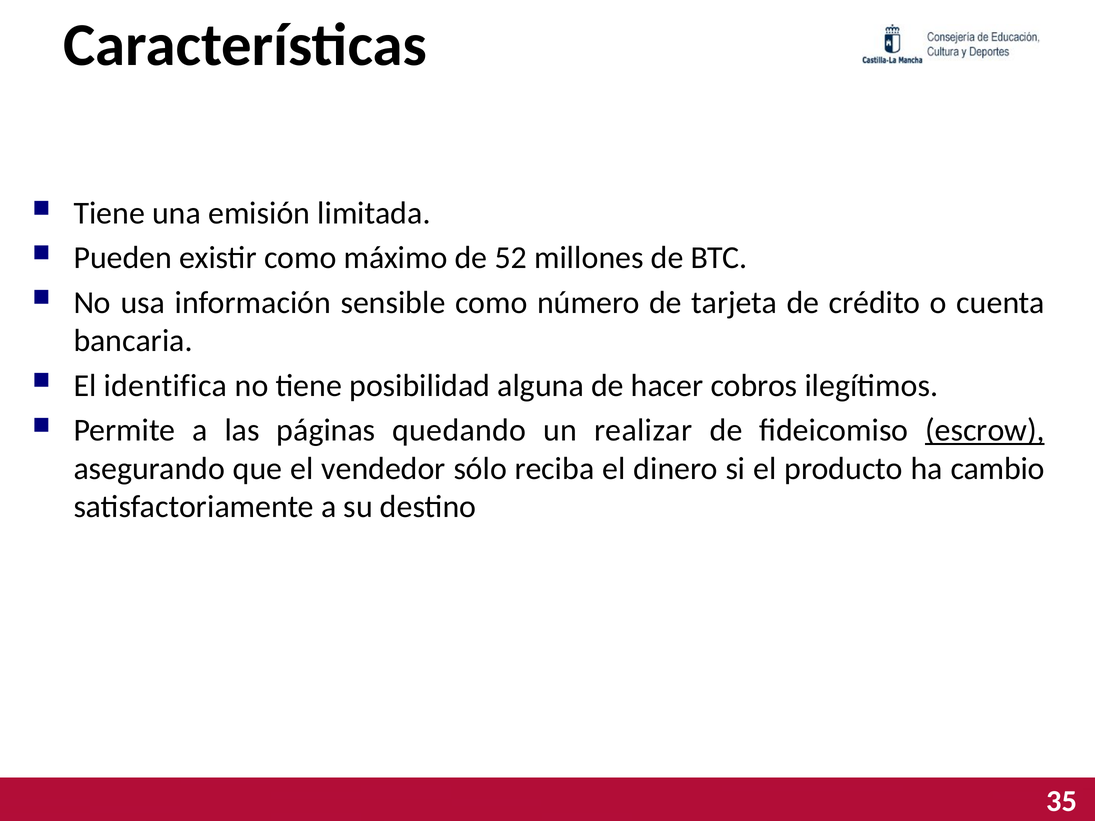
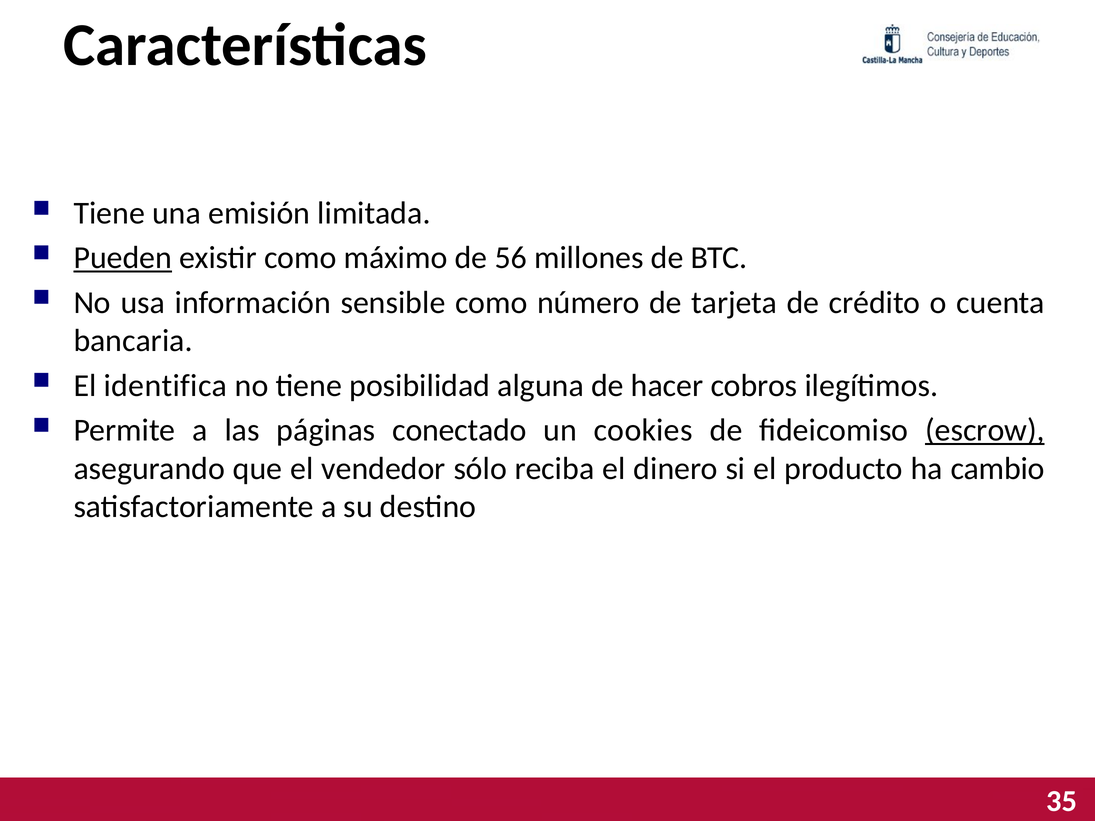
Pueden underline: none -> present
52: 52 -> 56
quedando: quedando -> conectado
realizar: realizar -> cookies
